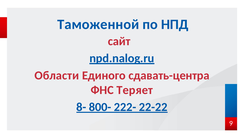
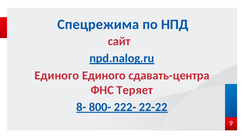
Таможенной: Таможенной -> Спецрежима
Области at (57, 76): Области -> Единого
